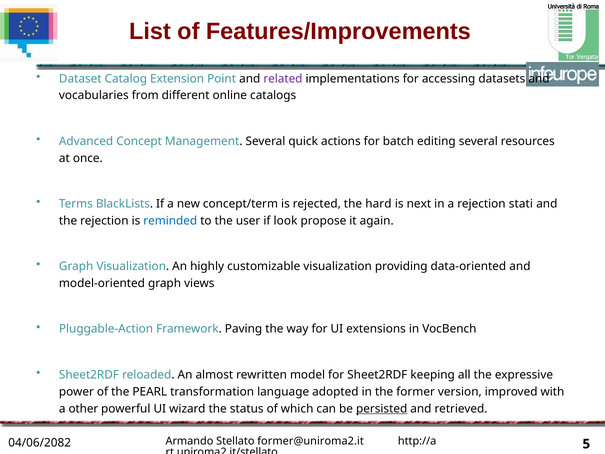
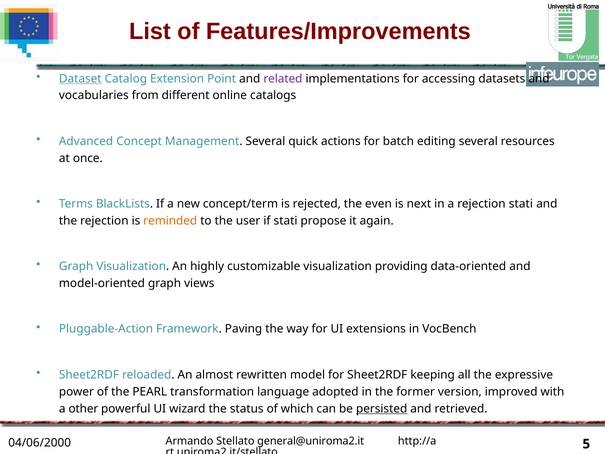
Dataset underline: none -> present
hard: hard -> even
reminded colour: blue -> orange
if look: look -> stati
former@uniroma2.it: former@uniroma2.it -> general@uniroma2.it
04/06/2082: 04/06/2082 -> 04/06/2000
